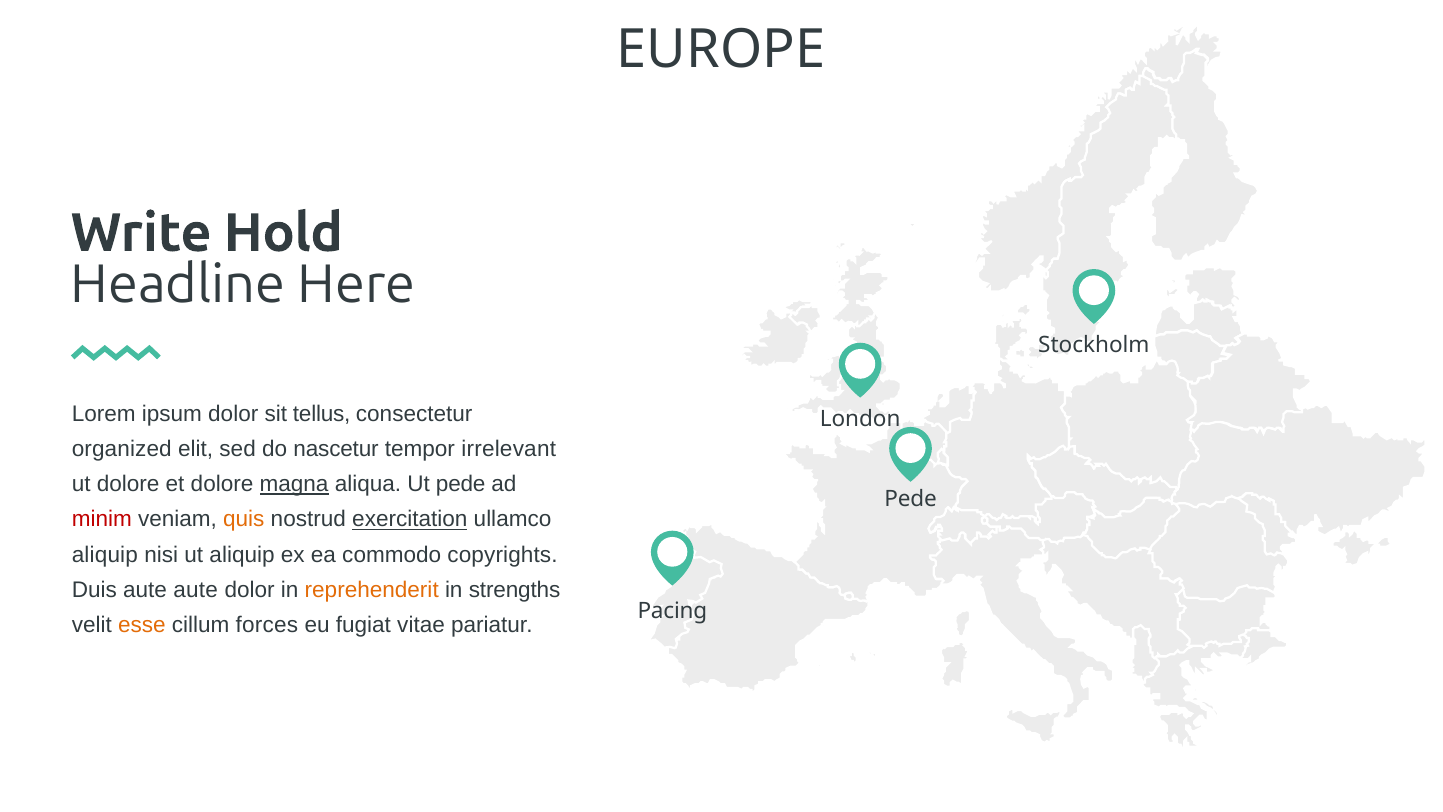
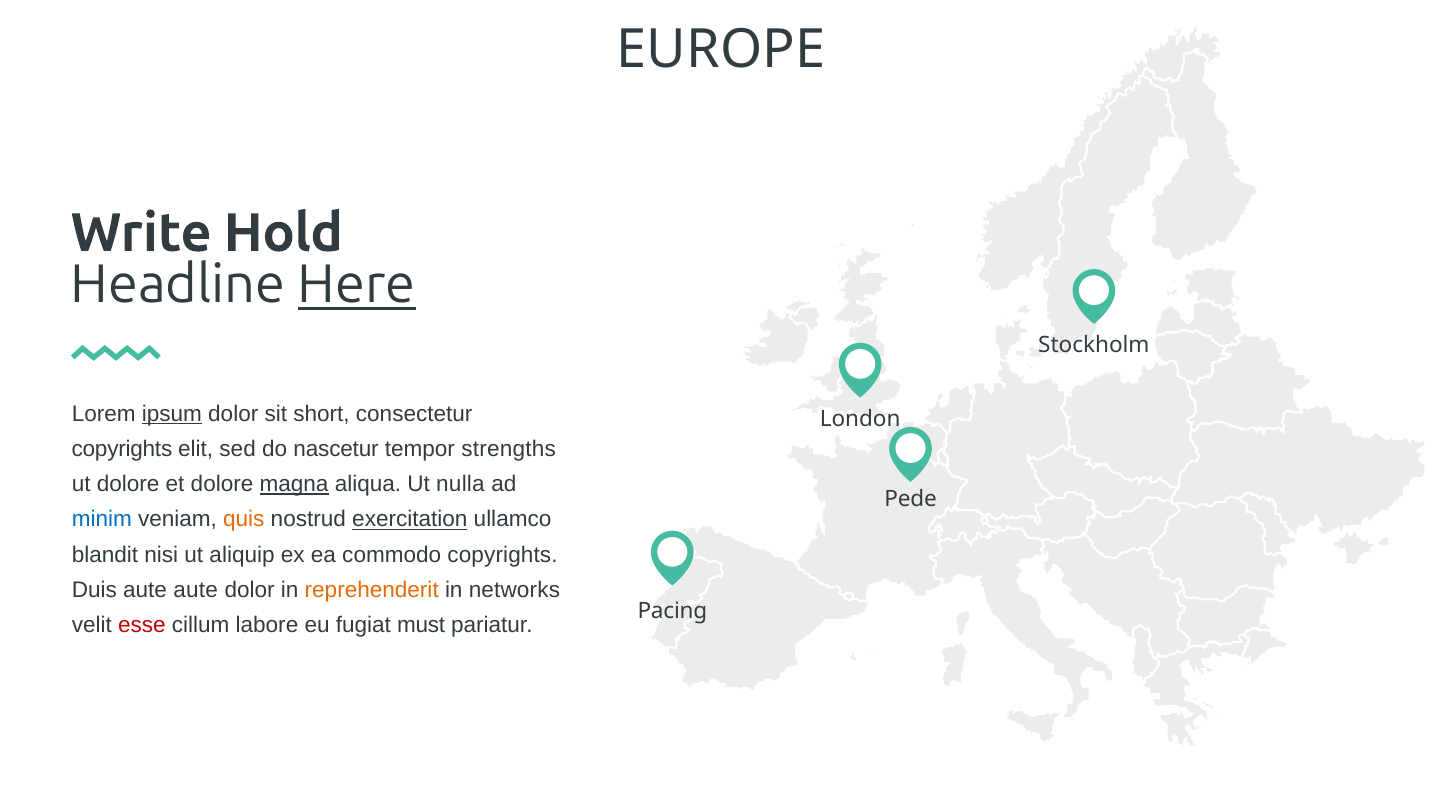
Here underline: none -> present
ipsum underline: none -> present
tellus: tellus -> short
organized at (122, 449): organized -> copyrights
irrelevant: irrelevant -> strengths
Ut pede: pede -> nulla
minim colour: red -> blue
aliquip at (105, 554): aliquip -> blandit
strengths: strengths -> networks
esse colour: orange -> red
forces: forces -> labore
vitae: vitae -> must
